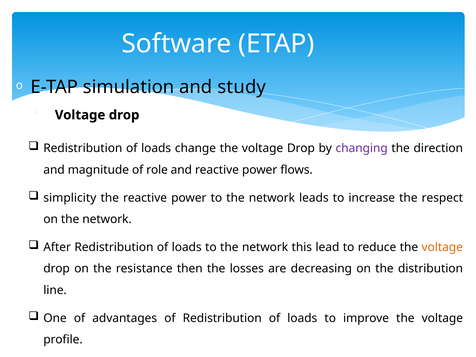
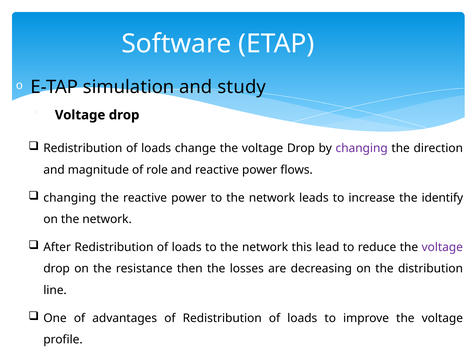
simplicity at (70, 198): simplicity -> changing
respect: respect -> identify
voltage at (442, 247) colour: orange -> purple
